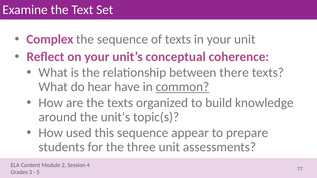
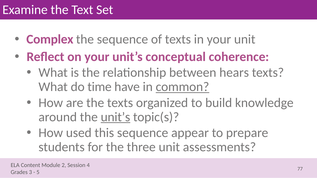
there: there -> hears
hear: hear -> time
unit’s at (115, 117) underline: none -> present
